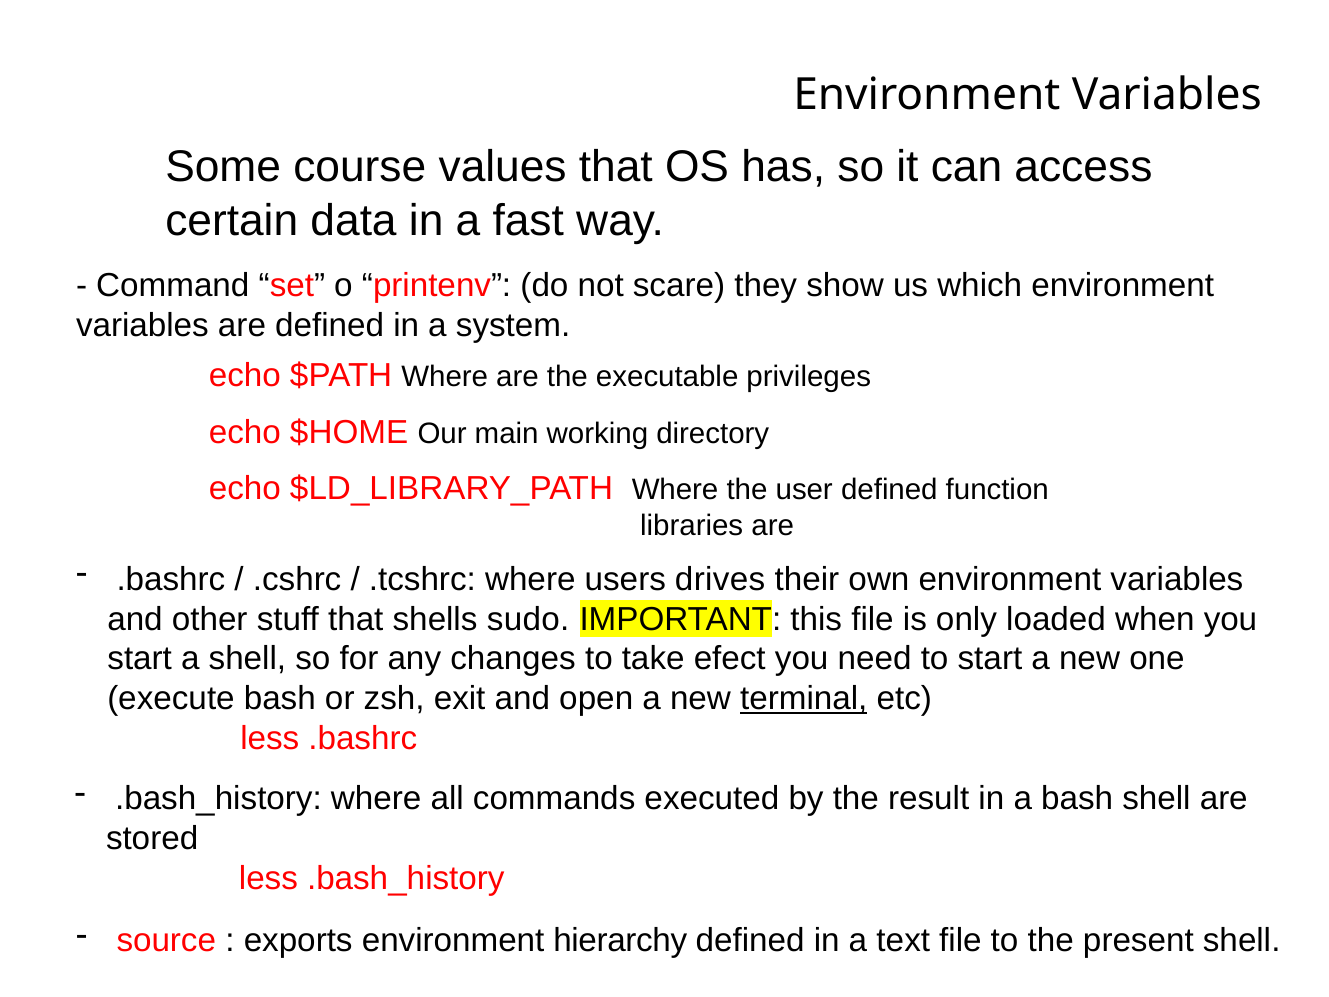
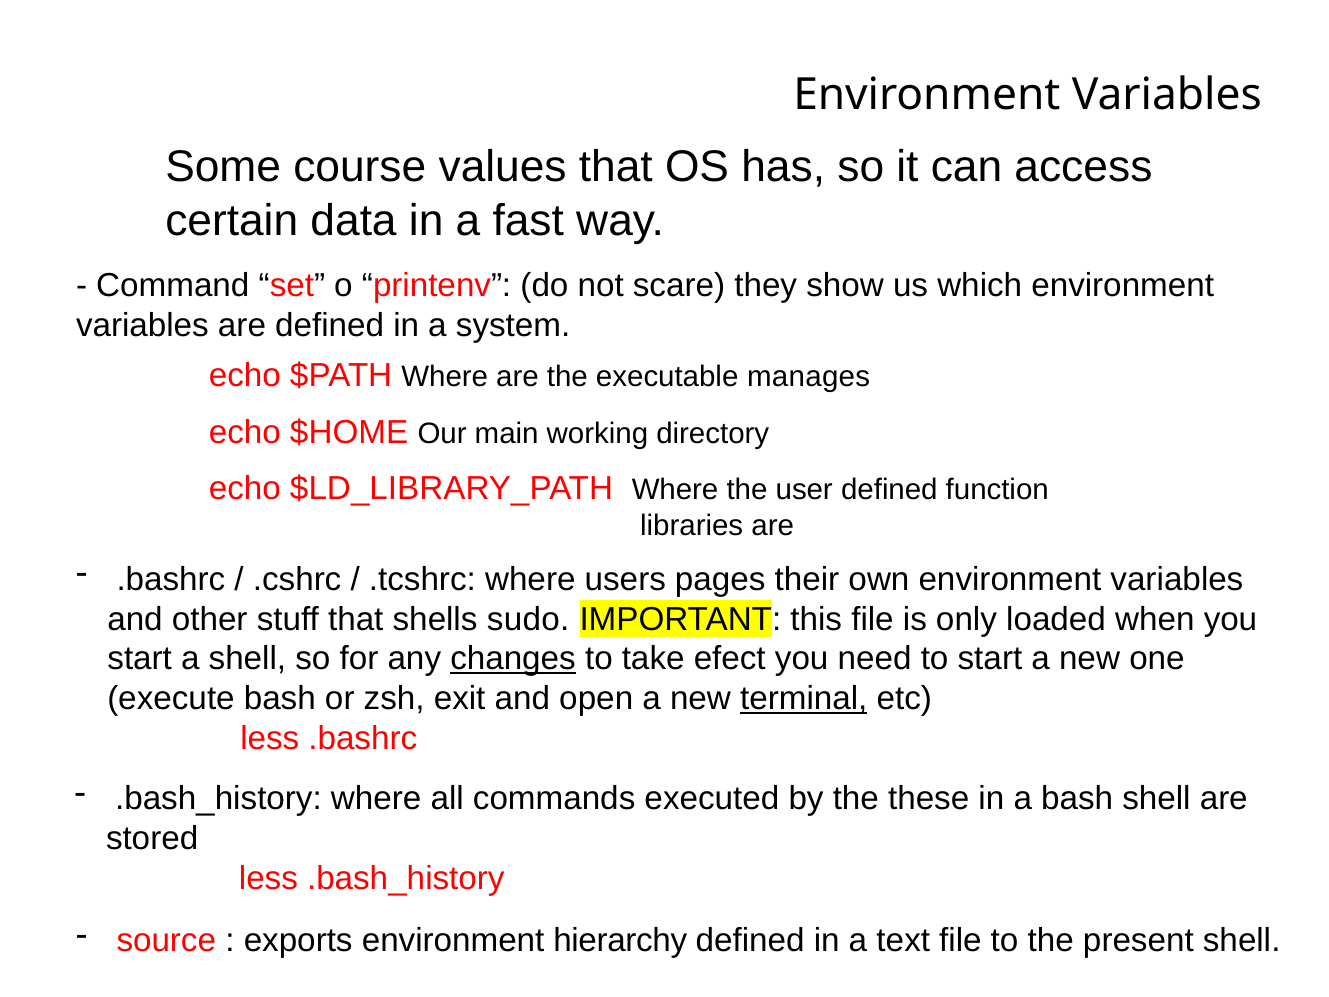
privileges: privileges -> manages
drives: drives -> pages
changes underline: none -> present
result: result -> these
